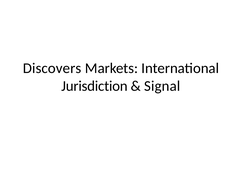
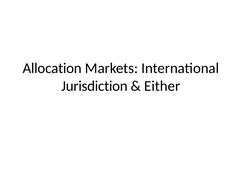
Discovers: Discovers -> Allocation
Signal: Signal -> Either
